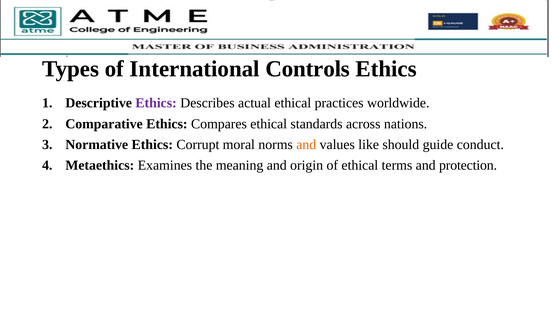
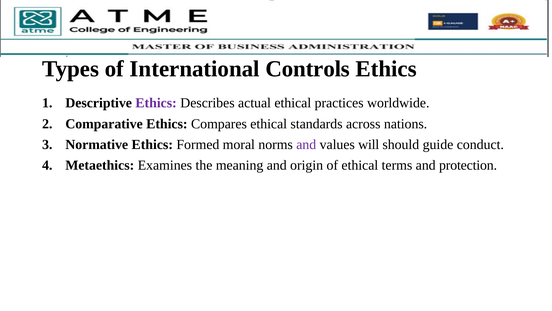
Corrupt: Corrupt -> Formed
and at (306, 144) colour: orange -> purple
like: like -> will
